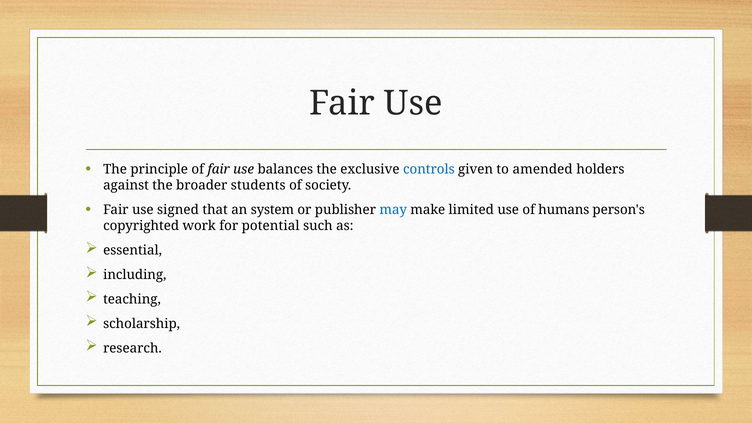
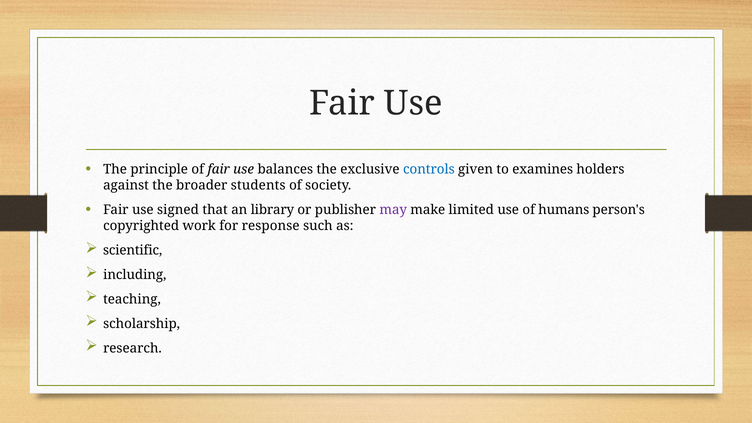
amended: amended -> examines
system: system -> library
may colour: blue -> purple
potential: potential -> response
essential: essential -> scientific
